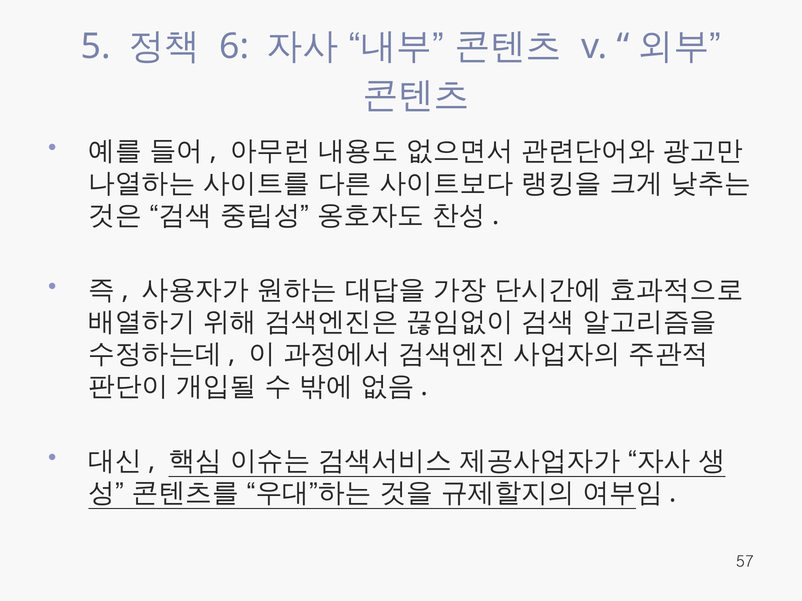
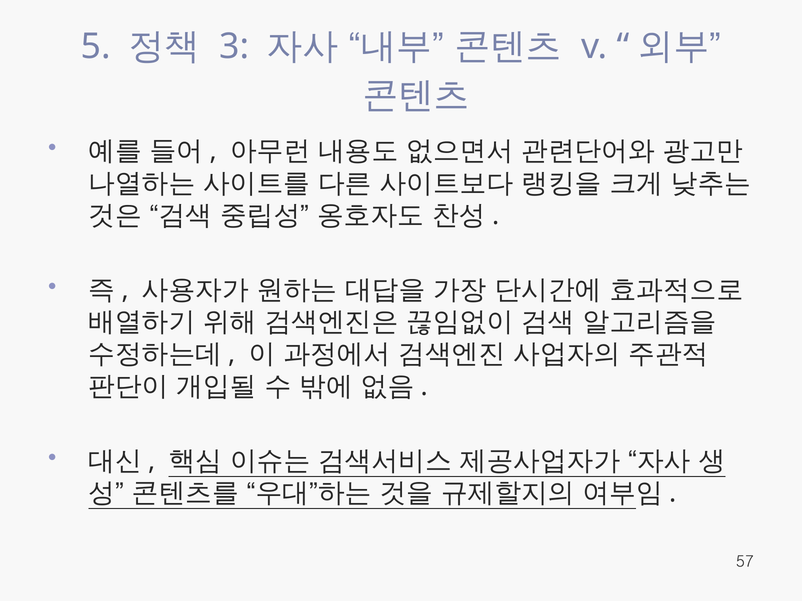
6: 6 -> 3
